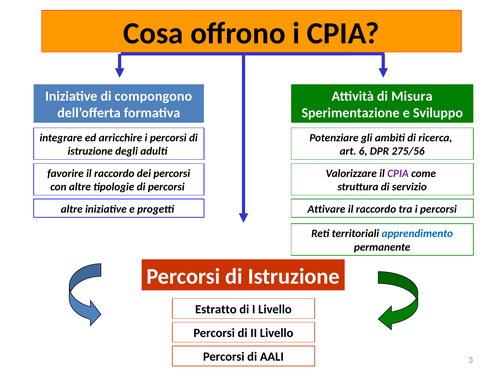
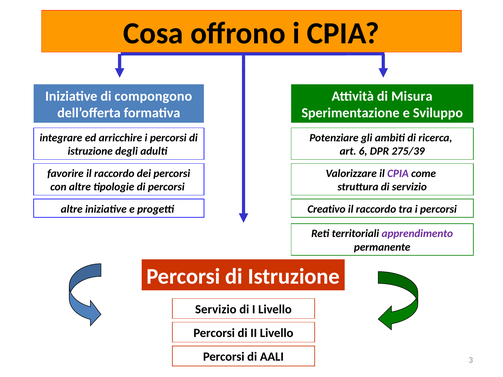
275/56: 275/56 -> 275/39
Attivare: Attivare -> Creativo
apprendimento colour: blue -> purple
Estratto at (216, 310): Estratto -> Servizio
